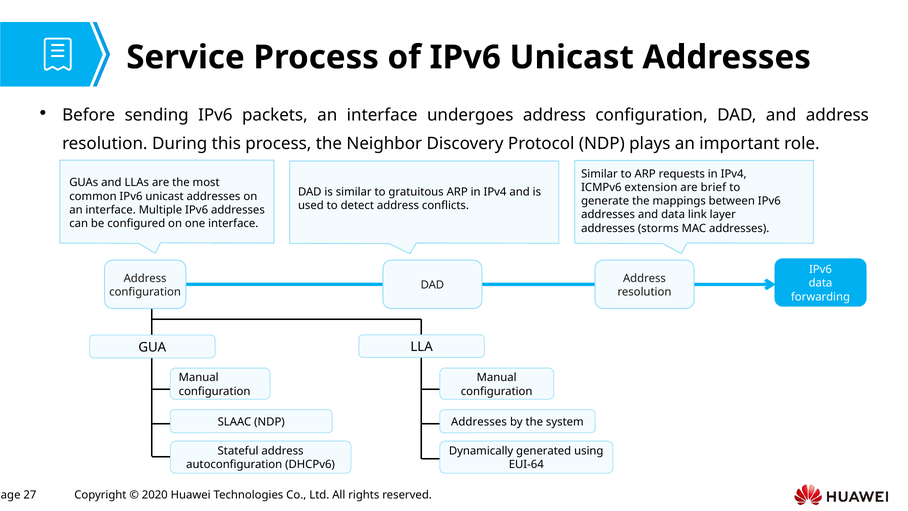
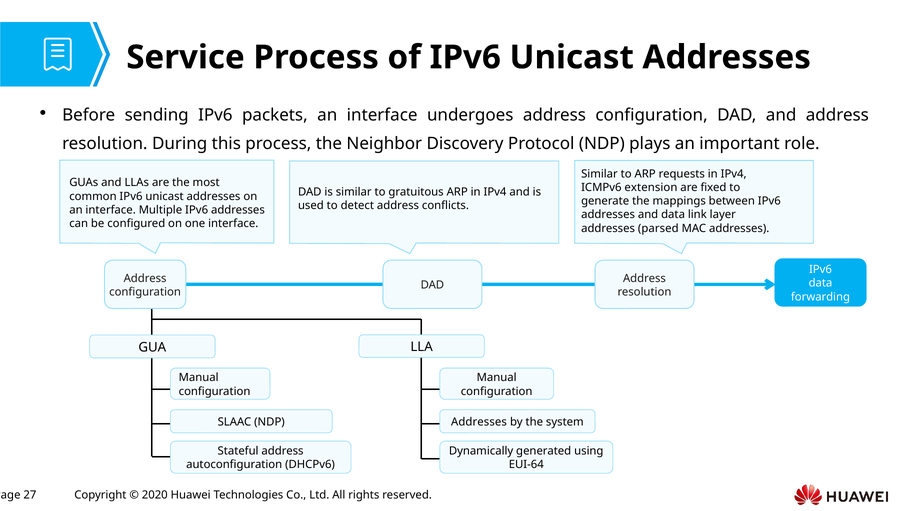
brief: brief -> fixed
storms: storms -> parsed
